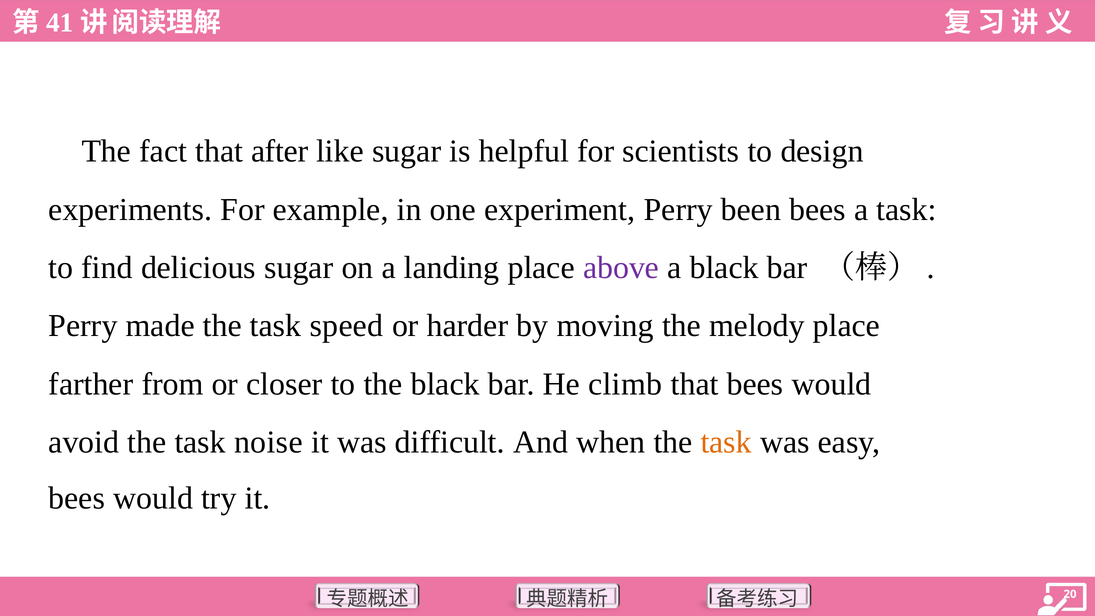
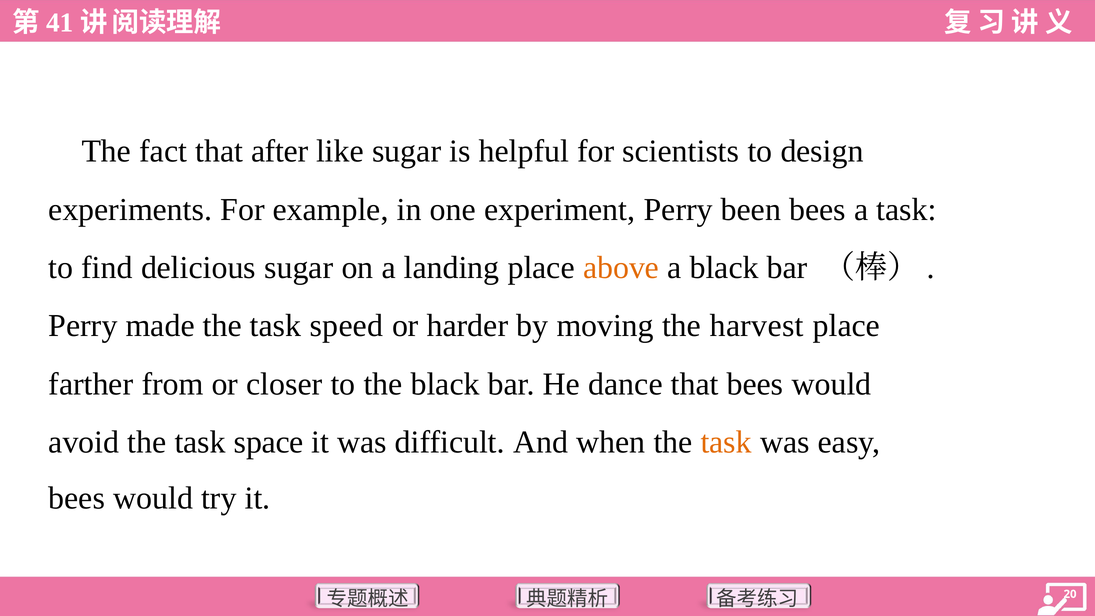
above colour: purple -> orange
melody: melody -> harvest
climb: climb -> dance
noise: noise -> space
